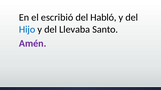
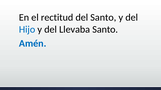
escribió: escribió -> rectitud
del Habló: Habló -> Santo
Amén colour: purple -> blue
